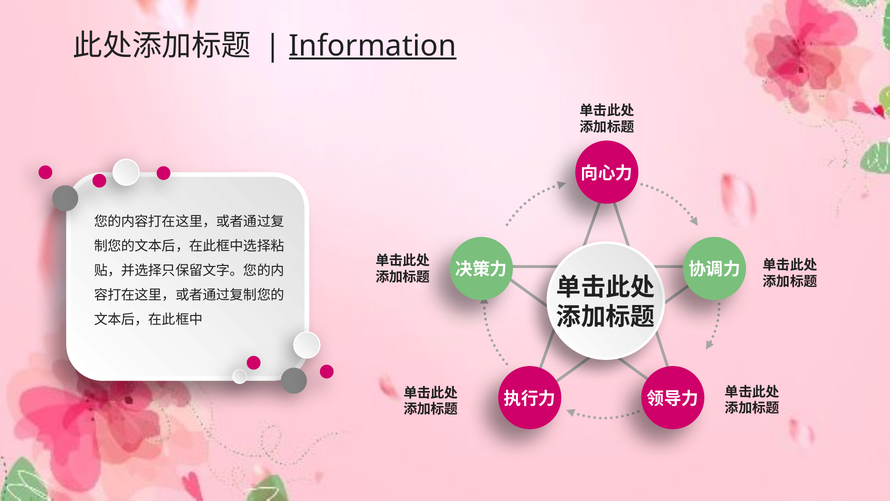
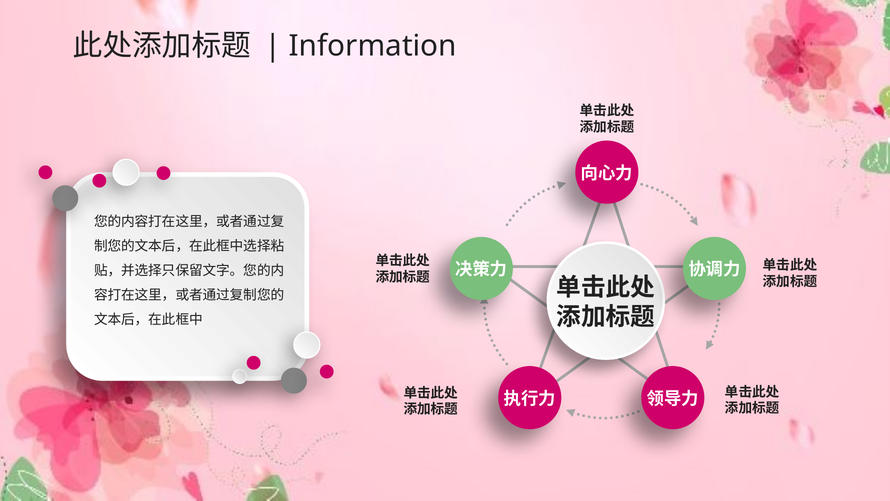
Information underline: present -> none
